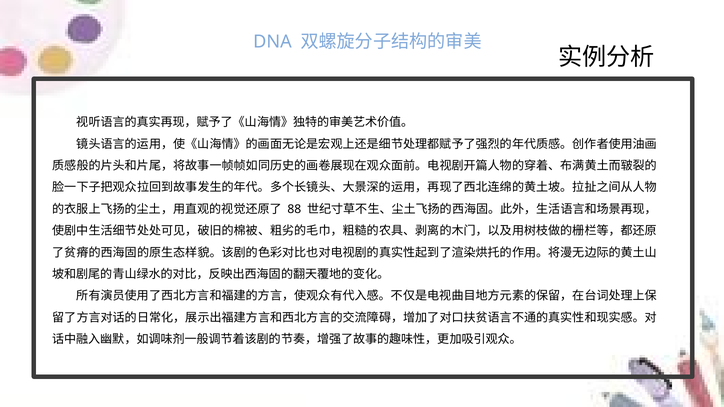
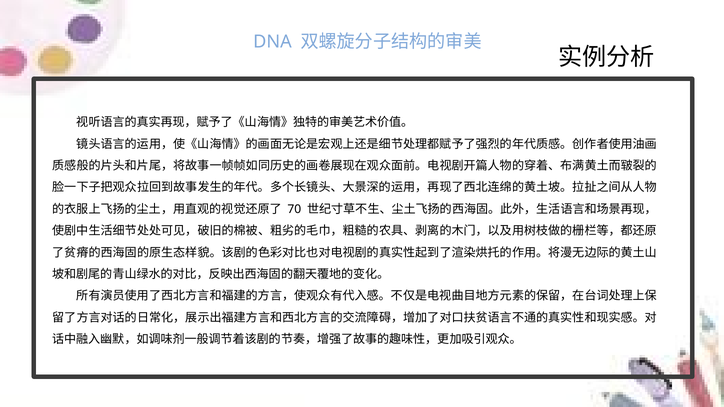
88: 88 -> 70
